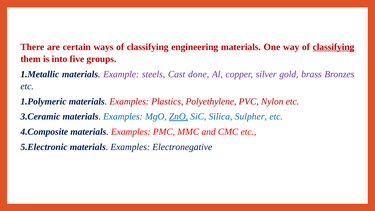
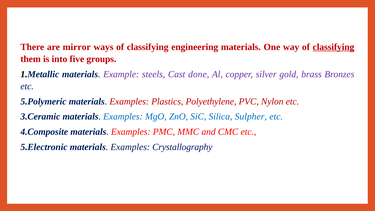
certain: certain -> mirror
1.Polymeric: 1.Polymeric -> 5.Polymeric
ZnO underline: present -> none
Electronegative: Electronegative -> Crystallography
